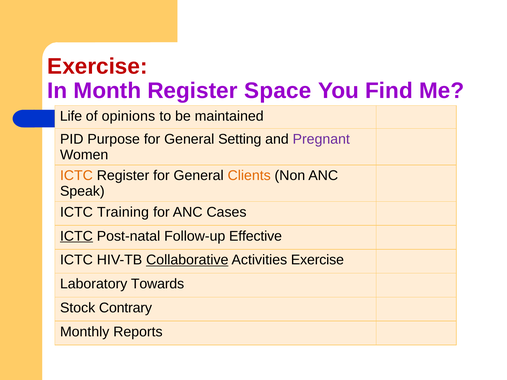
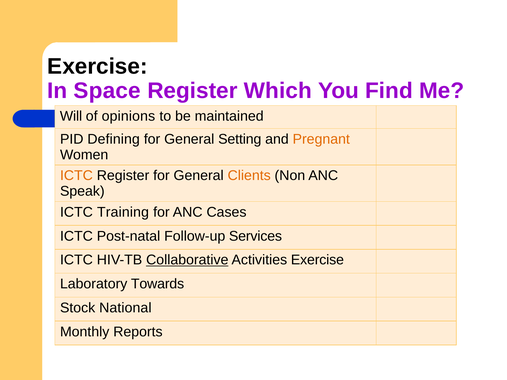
Exercise at (97, 66) colour: red -> black
Month: Month -> Space
Space: Space -> Which
Life: Life -> Will
Purpose: Purpose -> Defining
Pregnant colour: purple -> orange
ICTC at (76, 236) underline: present -> none
Effective: Effective -> Services
Contrary: Contrary -> National
